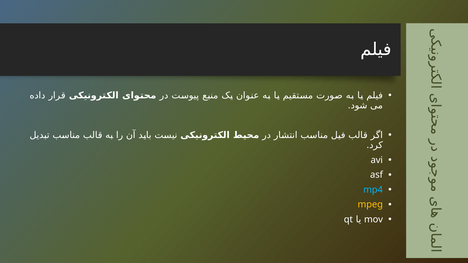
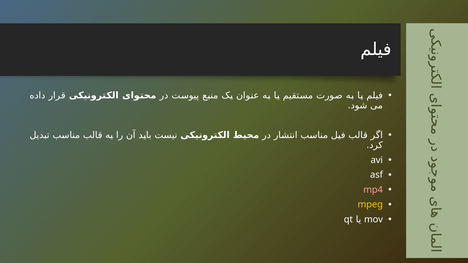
mp4 colour: light blue -> pink
